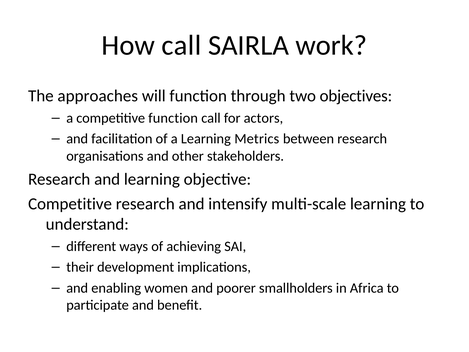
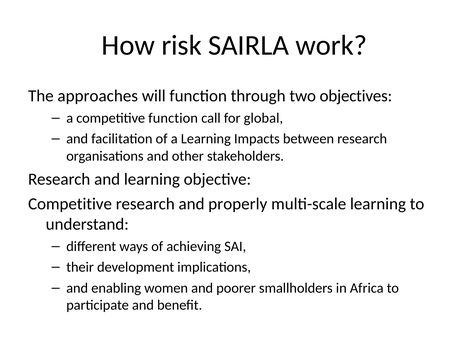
How call: call -> risk
actors: actors -> global
Metrics: Metrics -> Impacts
intensify: intensify -> properly
